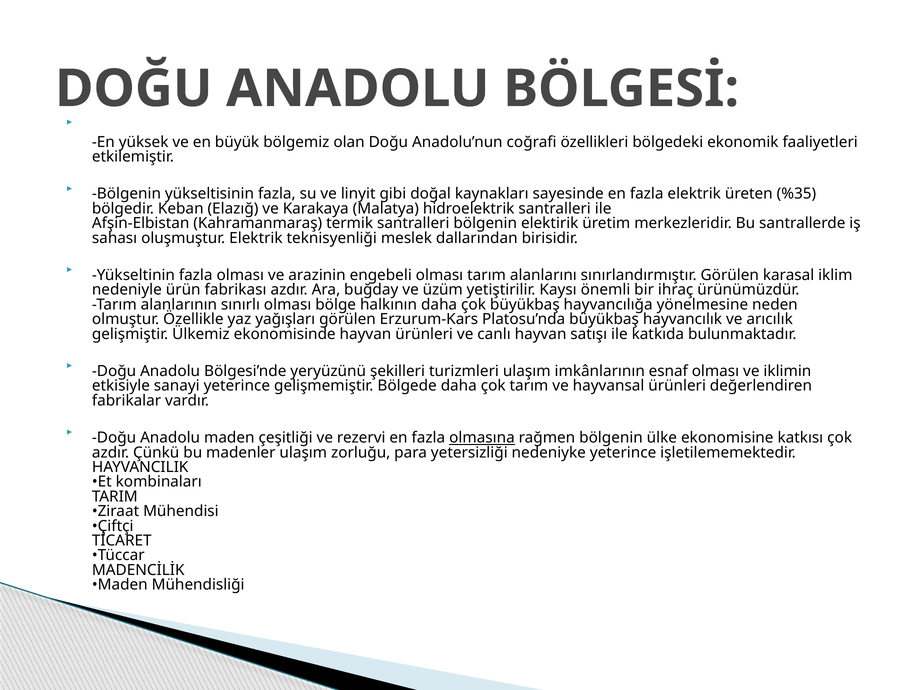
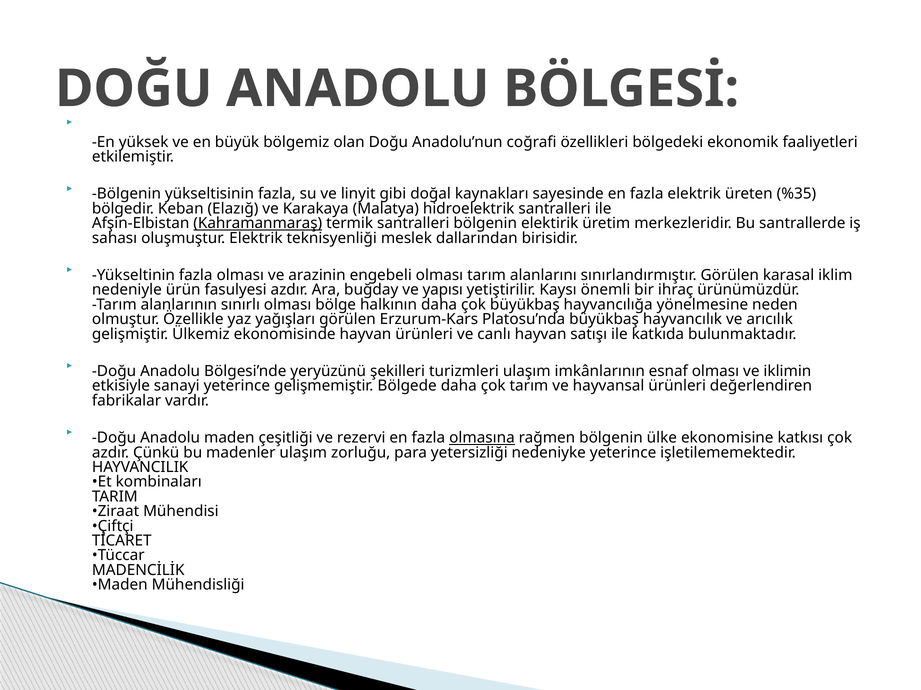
Kahramanmaraş underline: none -> present
fabrikası: fabrikası -> fasulyesi
üzüm: üzüm -> yapısı
